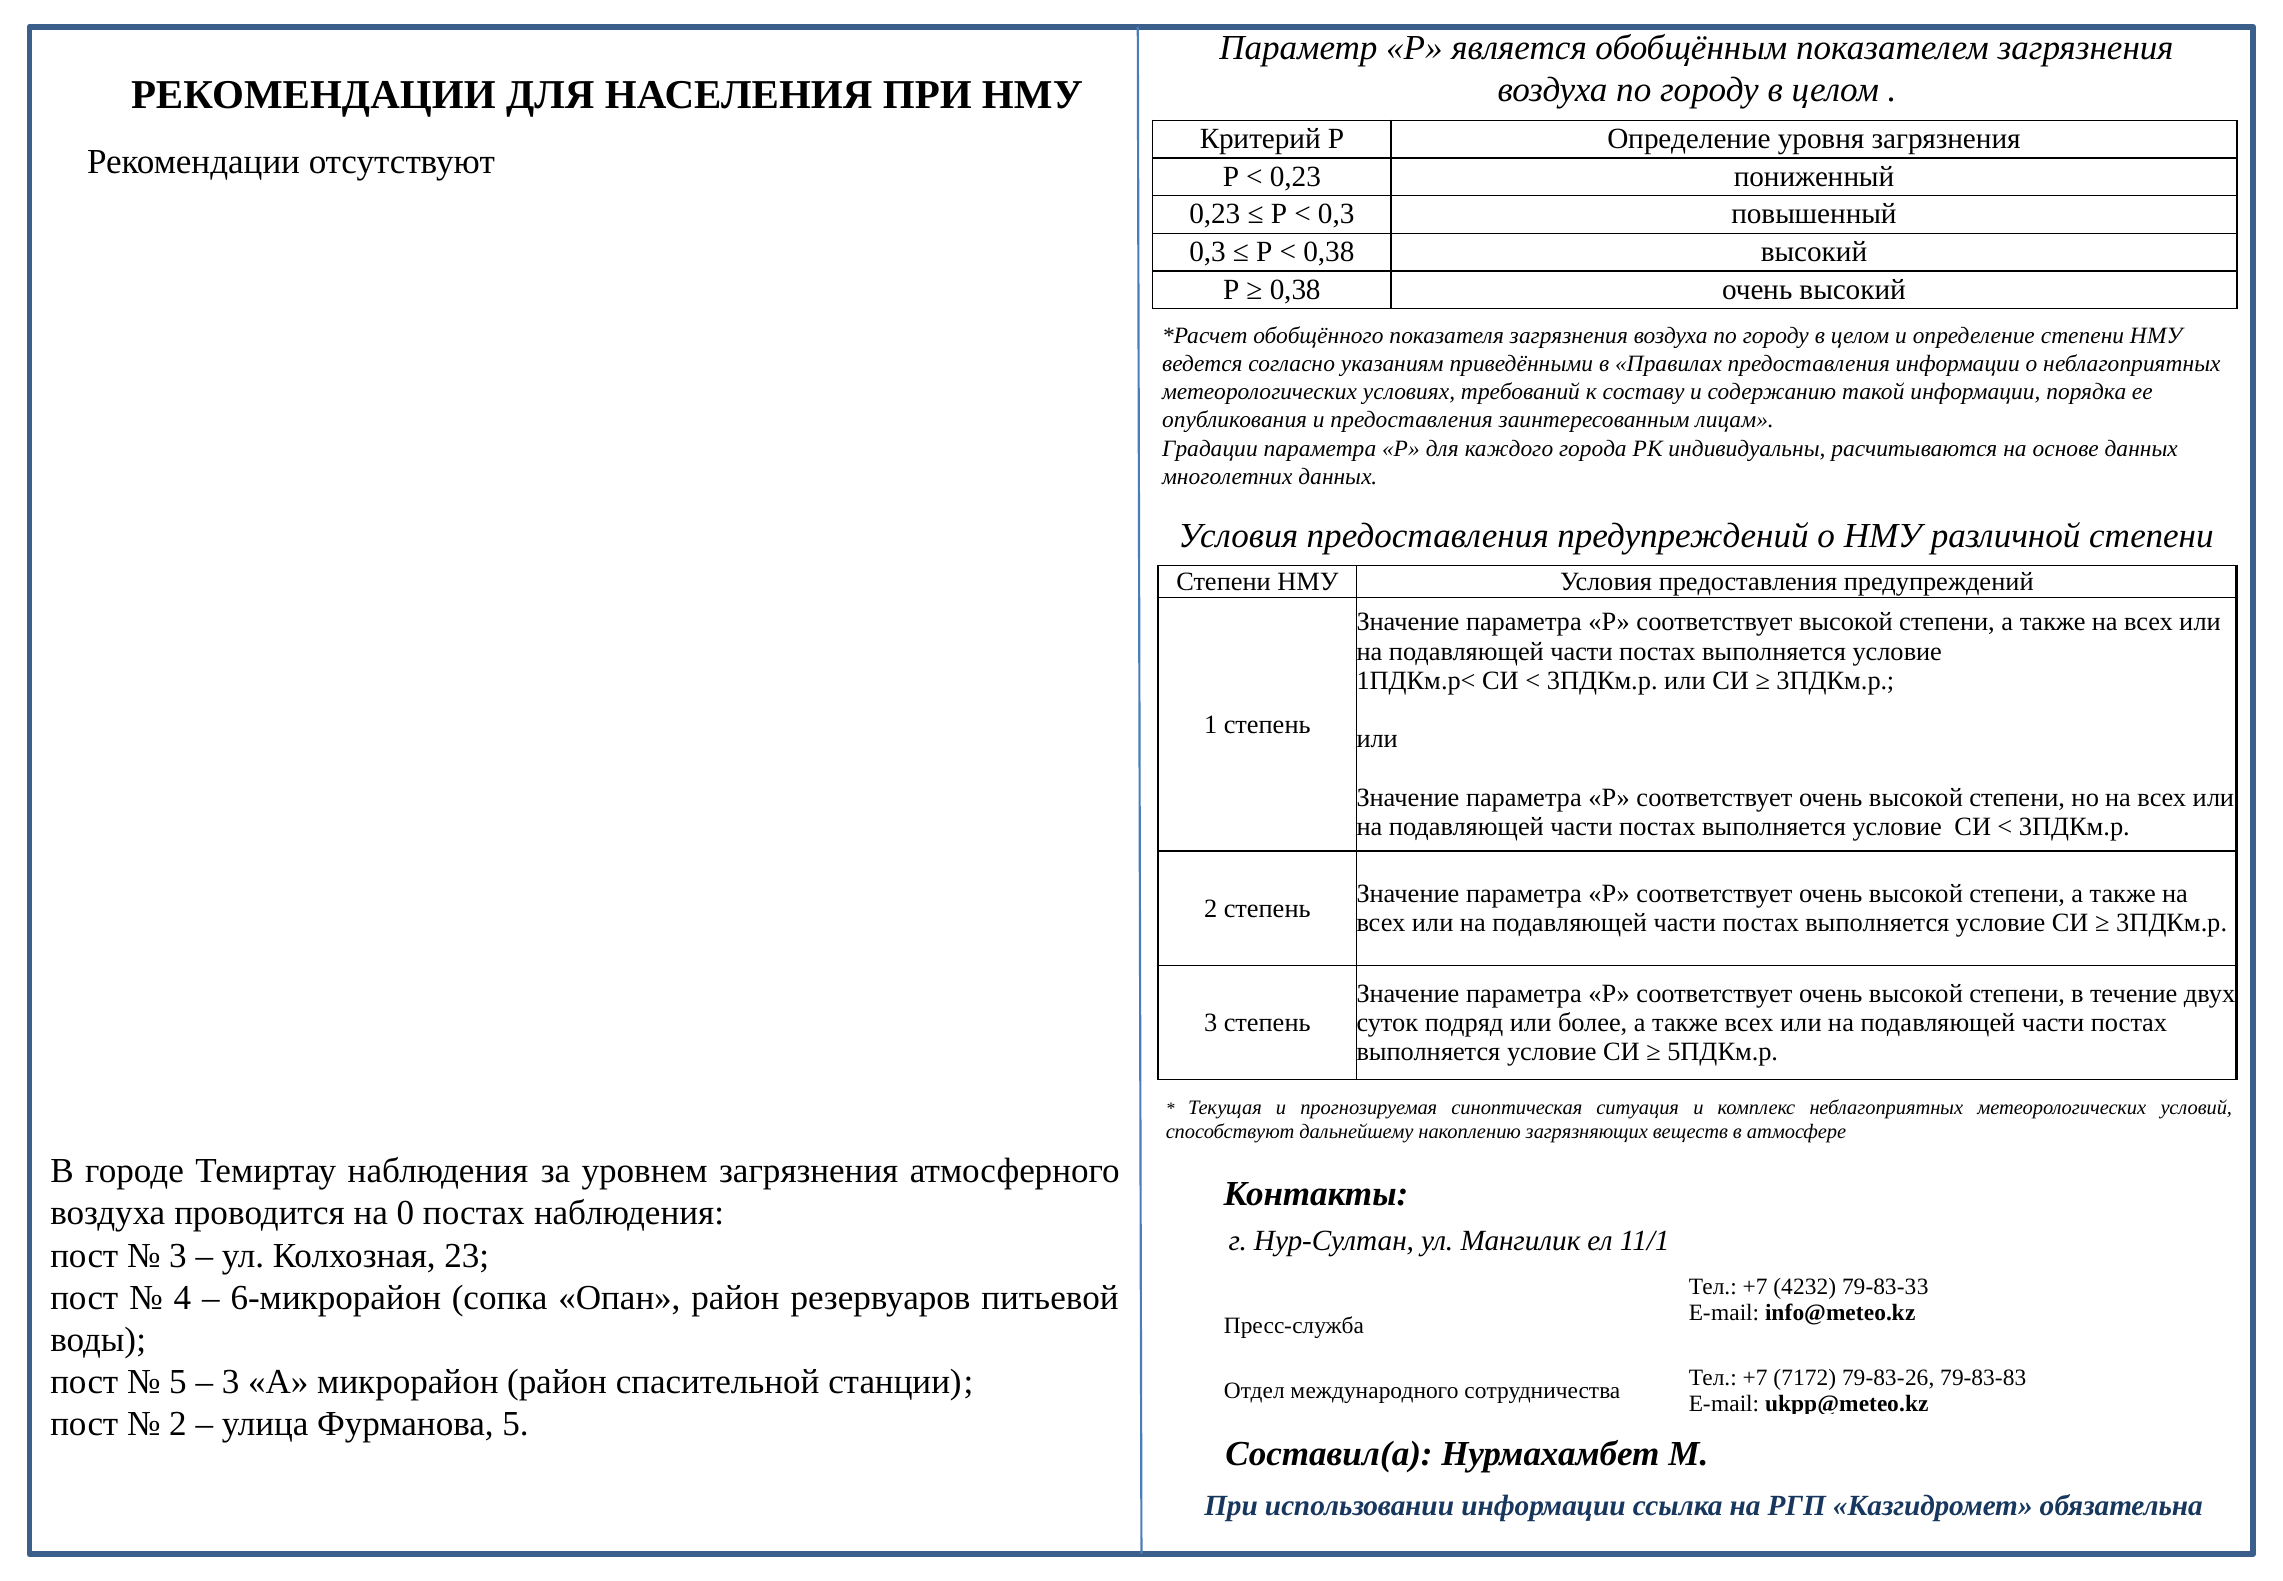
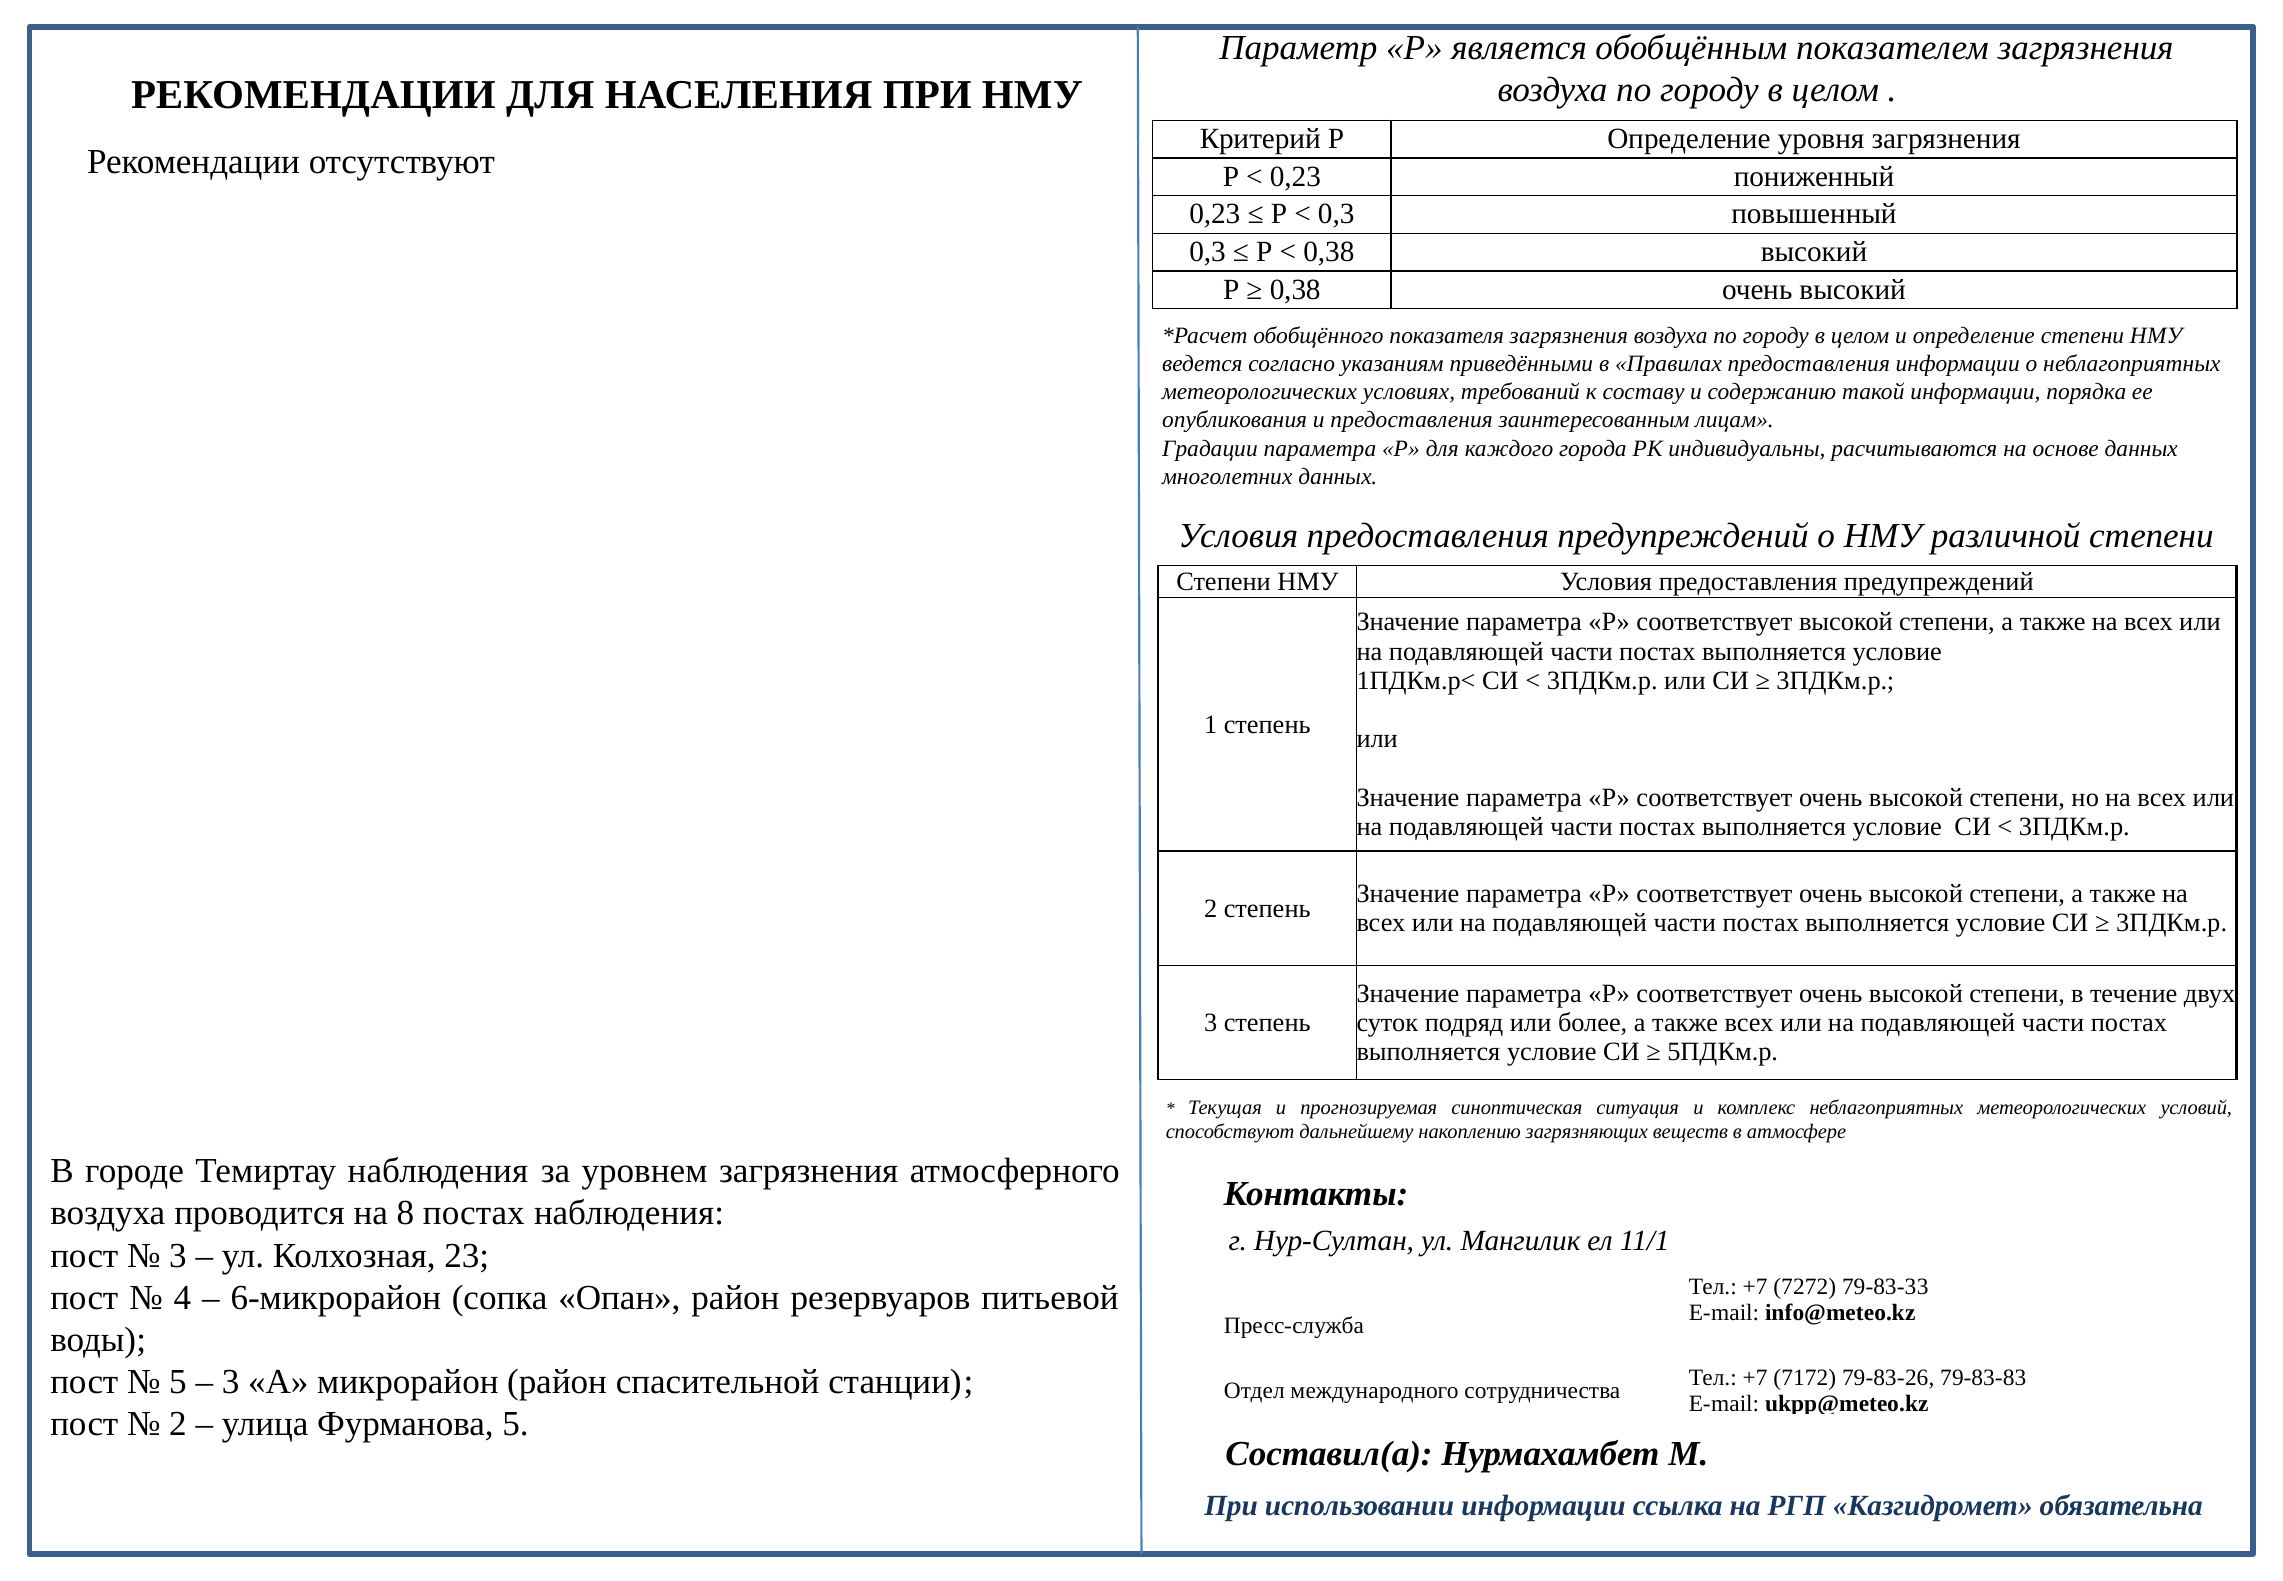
0: 0 -> 8
4232: 4232 -> 7272
